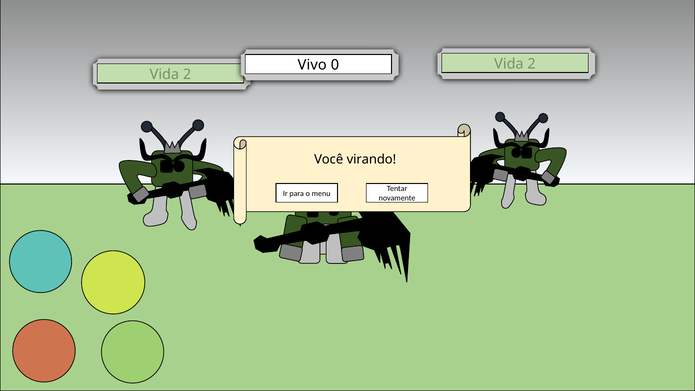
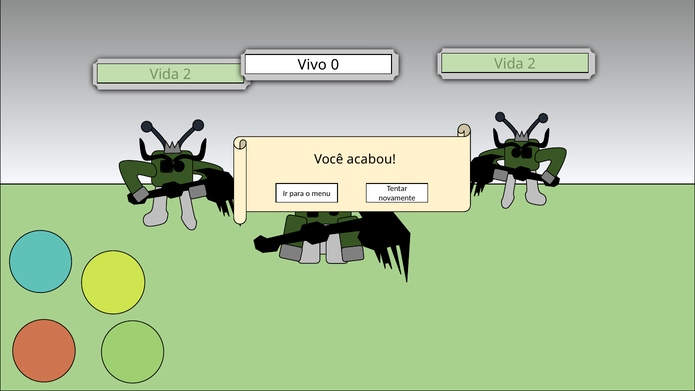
virando: virando -> acabou
